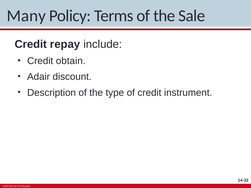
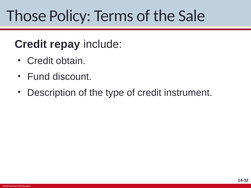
Many: Many -> Those
Adair: Adair -> Fund
